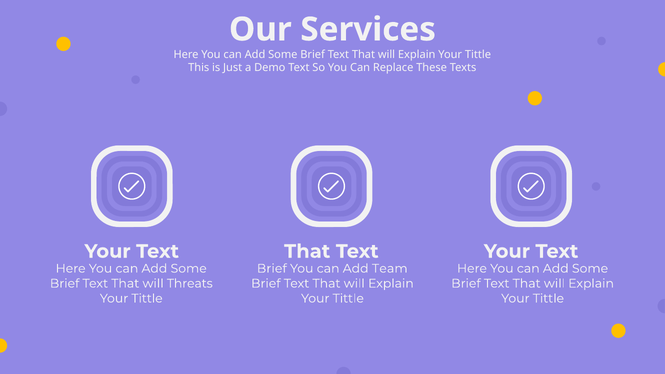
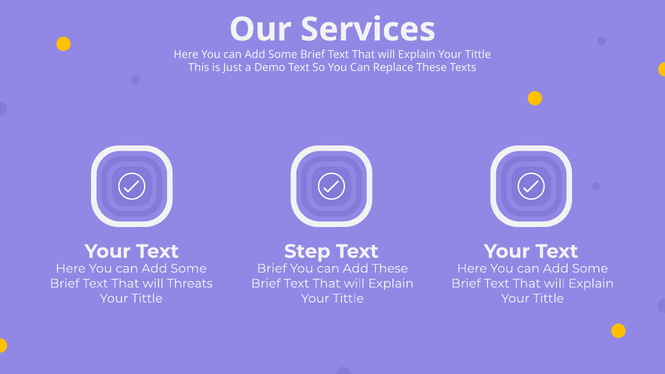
That at (307, 251): That -> Step
Add Team: Team -> These
